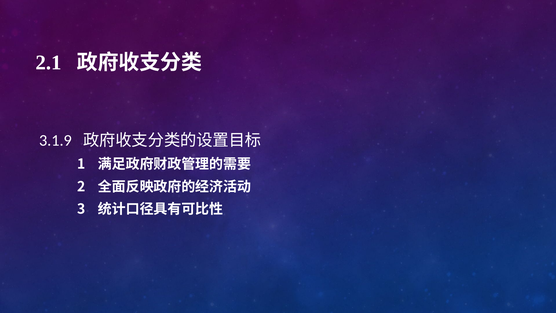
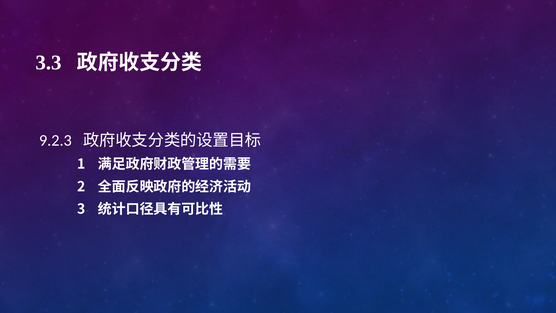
2.1: 2.1 -> 3.3
3.1.9: 3.1.9 -> 9.2.3
